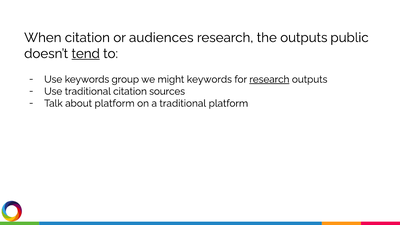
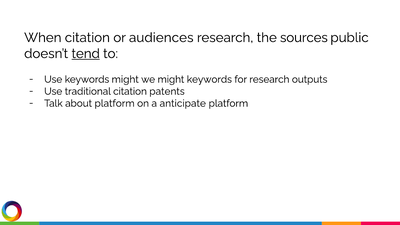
the outputs: outputs -> sources
keywords group: group -> might
research at (269, 79) underline: present -> none
sources: sources -> patents
a traditional: traditional -> anticipate
